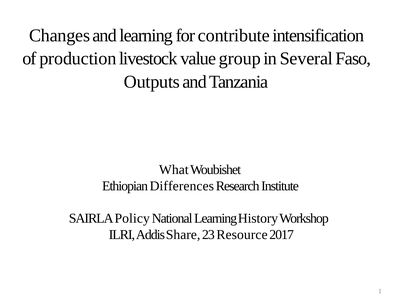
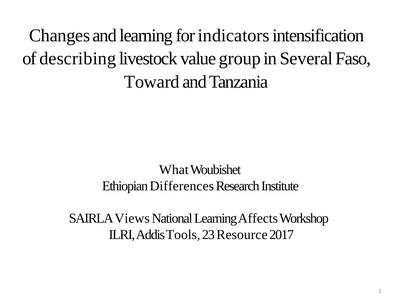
contribute: contribute -> indicators
production: production -> describing
Outputs: Outputs -> Toward
Policy: Policy -> Views
History: History -> Affects
Share: Share -> Tools
